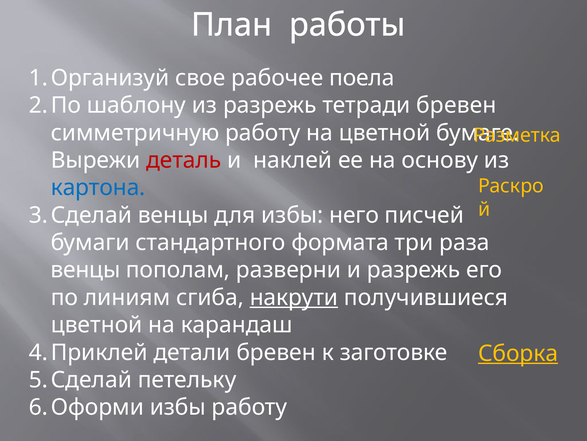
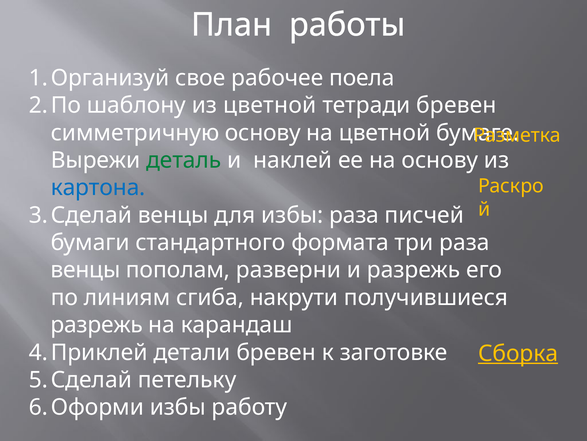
из разрежь: разрежь -> цветной
симметричную работу: работу -> основу
деталь colour: red -> green
избы него: него -> раза
накрути underline: present -> none
цветной at (97, 324): цветной -> разрежь
